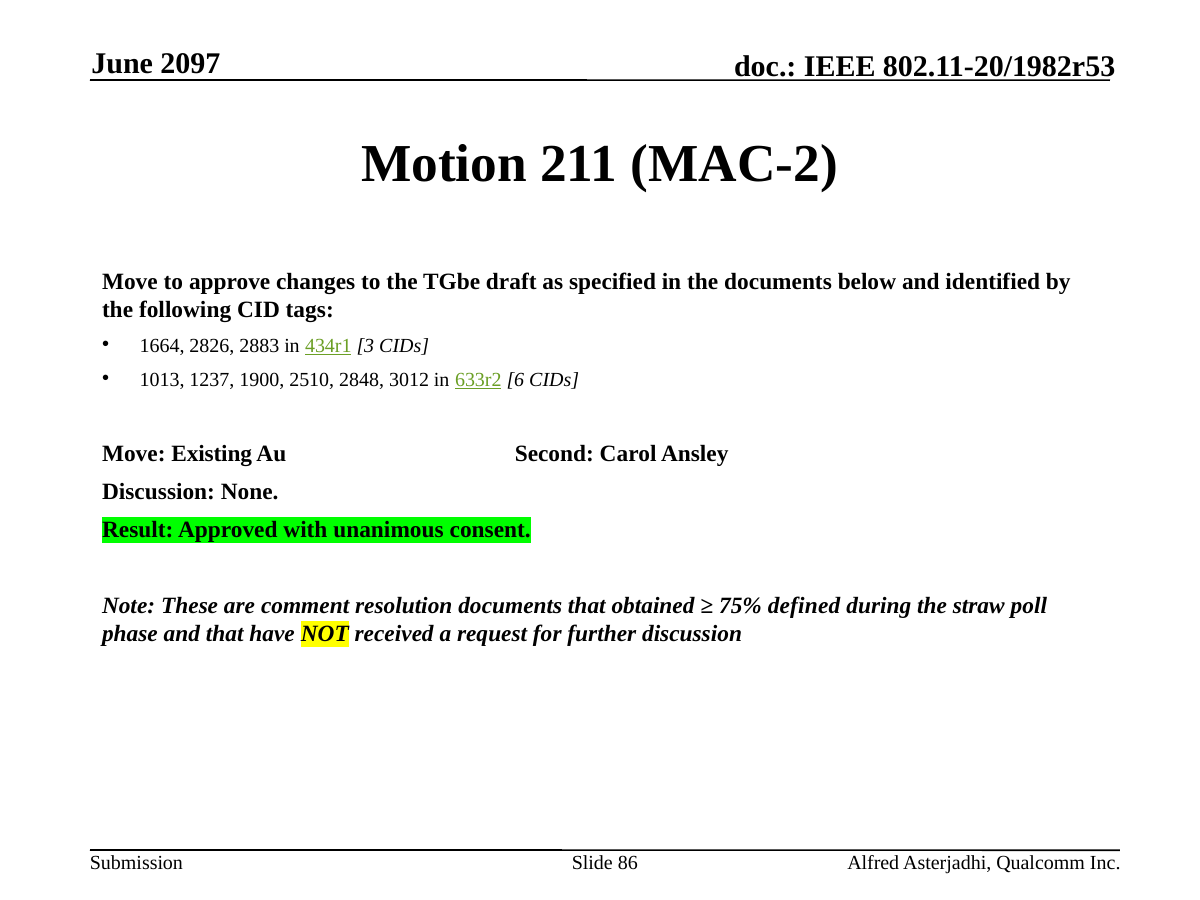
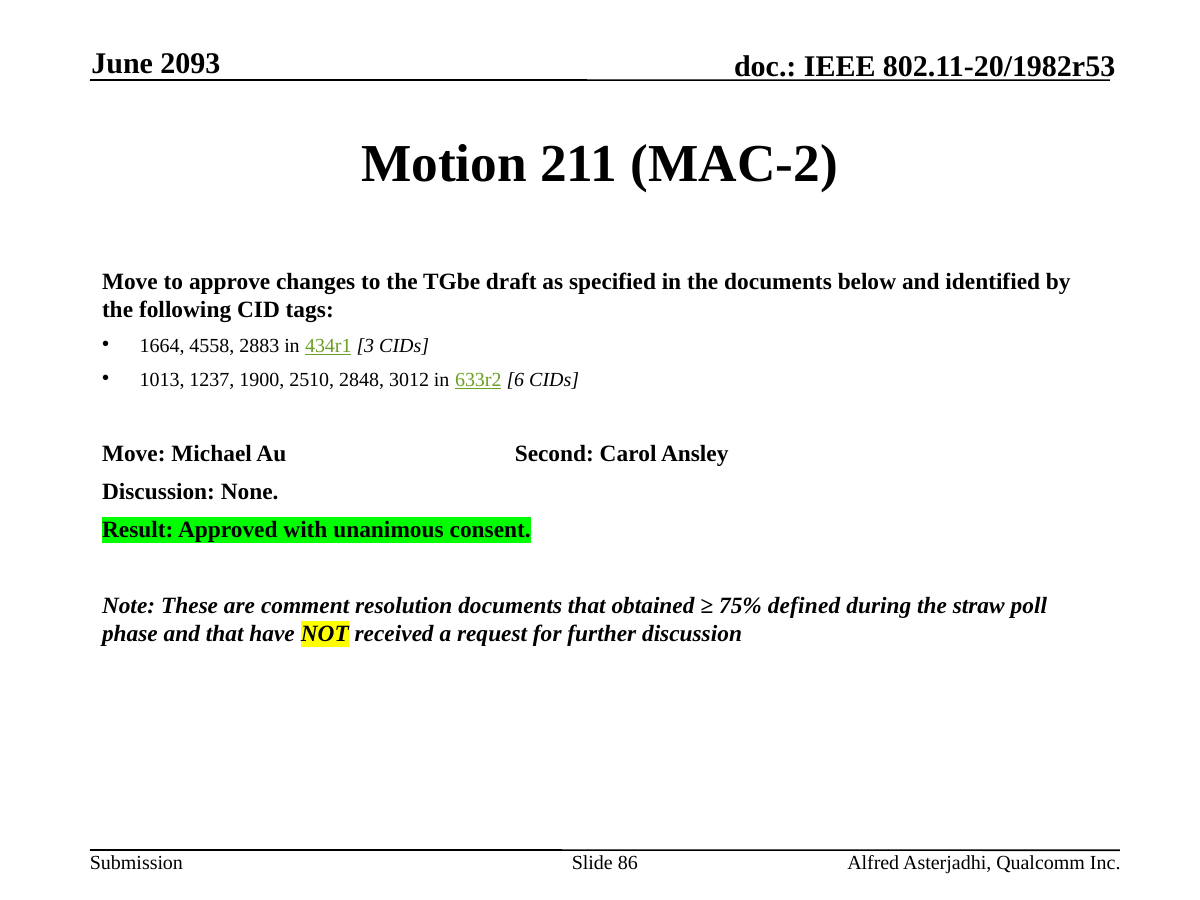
2097: 2097 -> 2093
2826: 2826 -> 4558
Existing: Existing -> Michael
